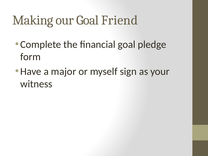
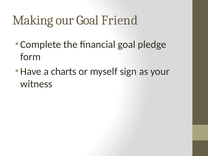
major: major -> charts
